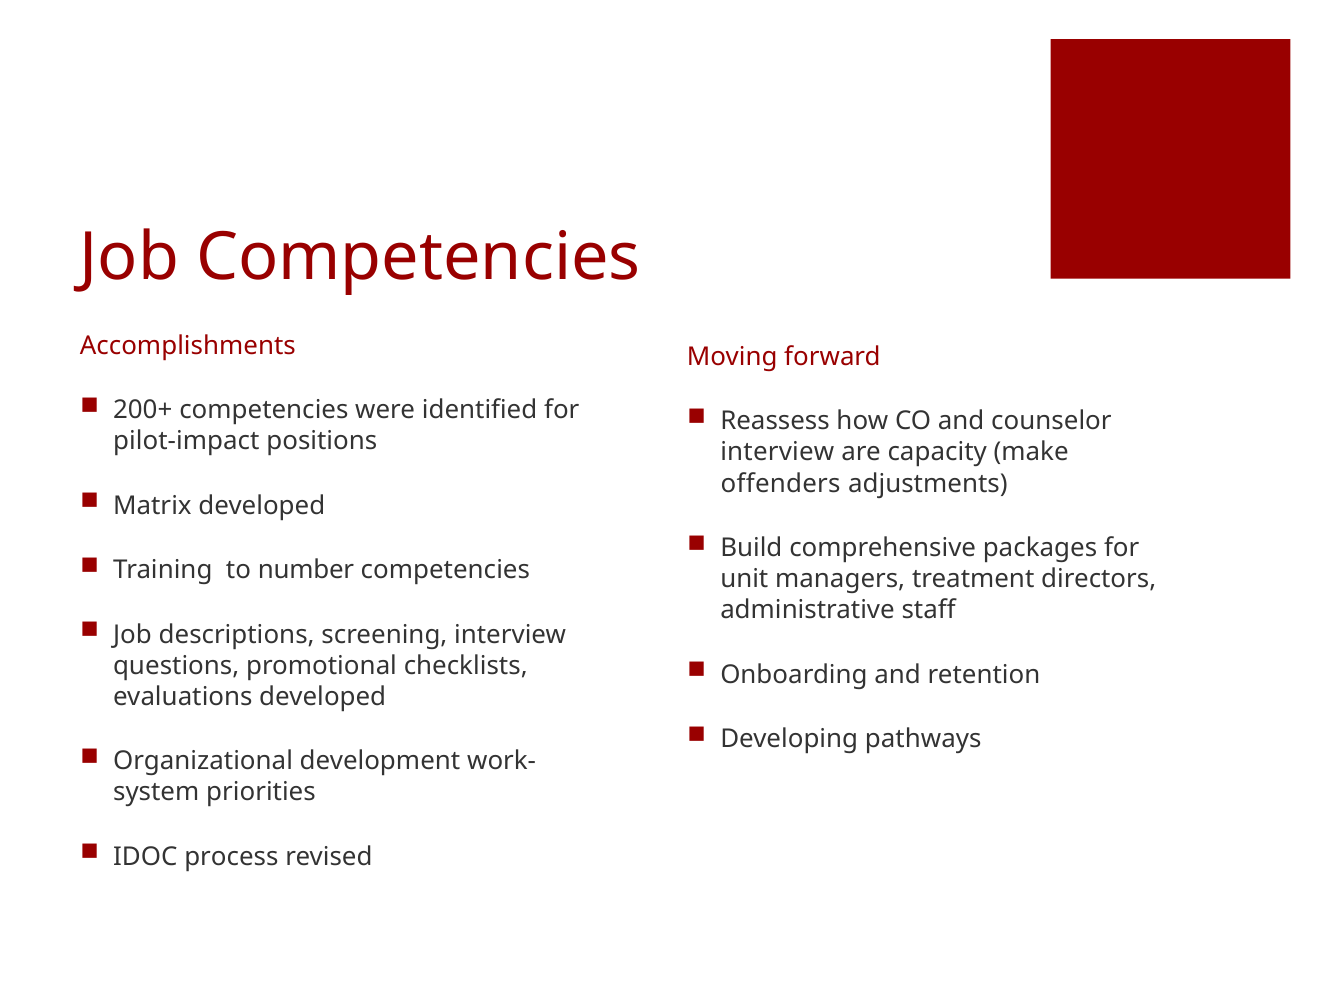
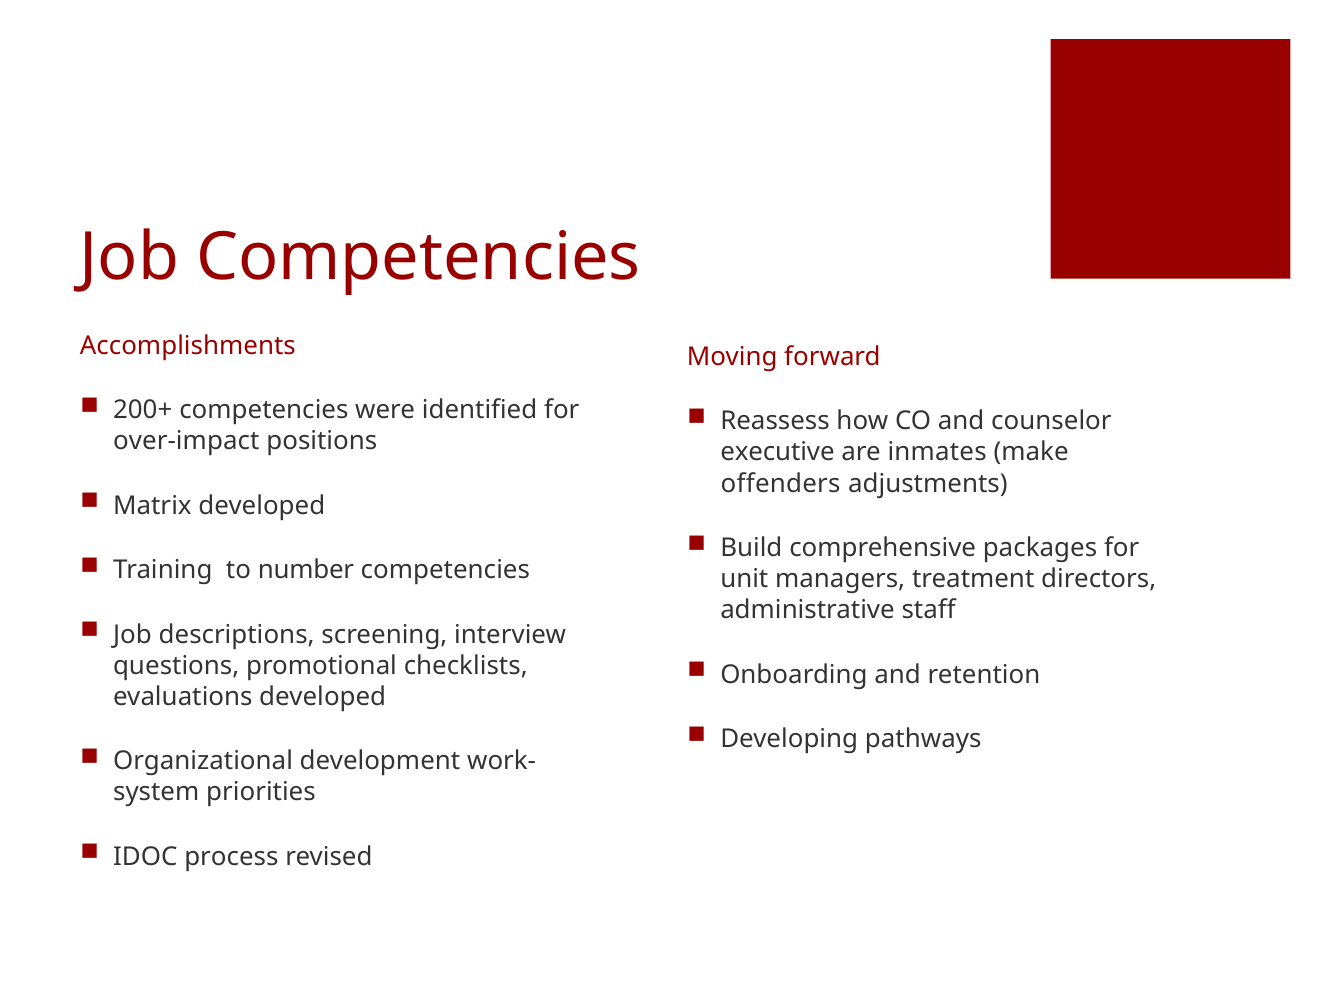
pilot-impact: pilot-impact -> over-impact
interview at (777, 452): interview -> executive
capacity: capacity -> inmates
